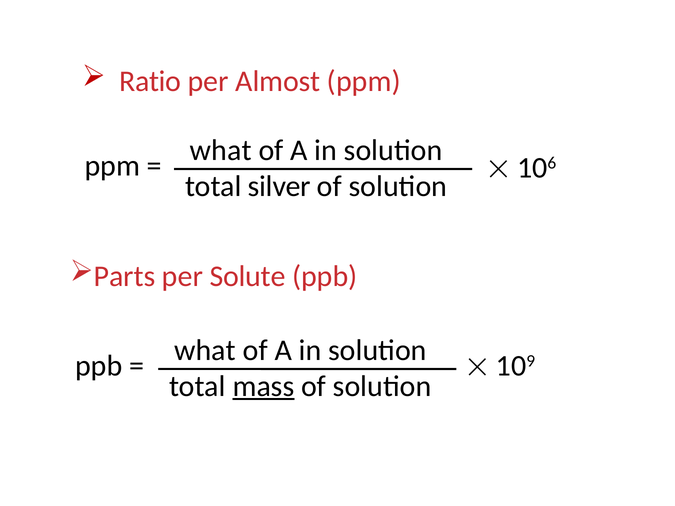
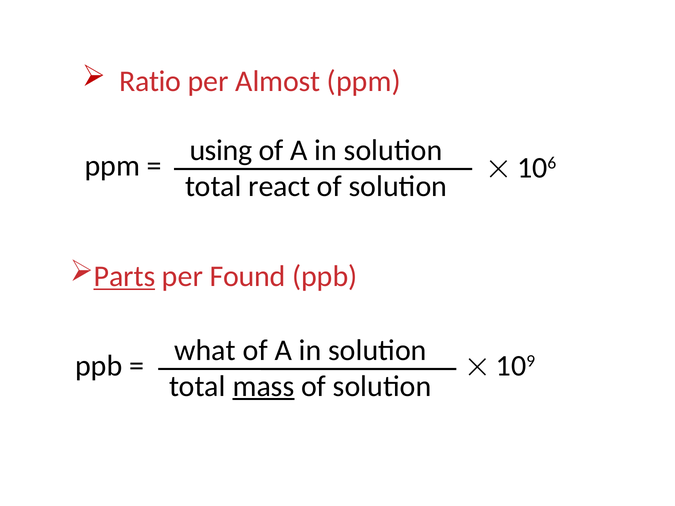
what at (221, 150): what -> using
silver: silver -> react
Parts underline: none -> present
Solute: Solute -> Found
